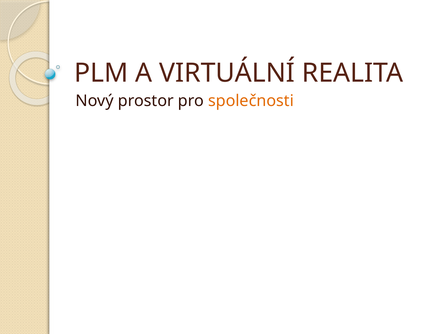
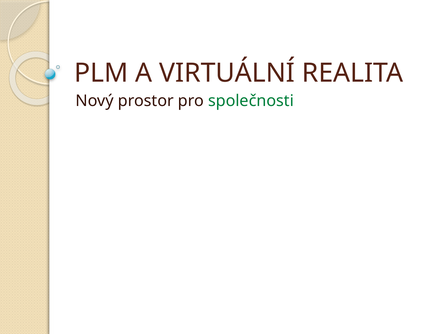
společnosti colour: orange -> green
